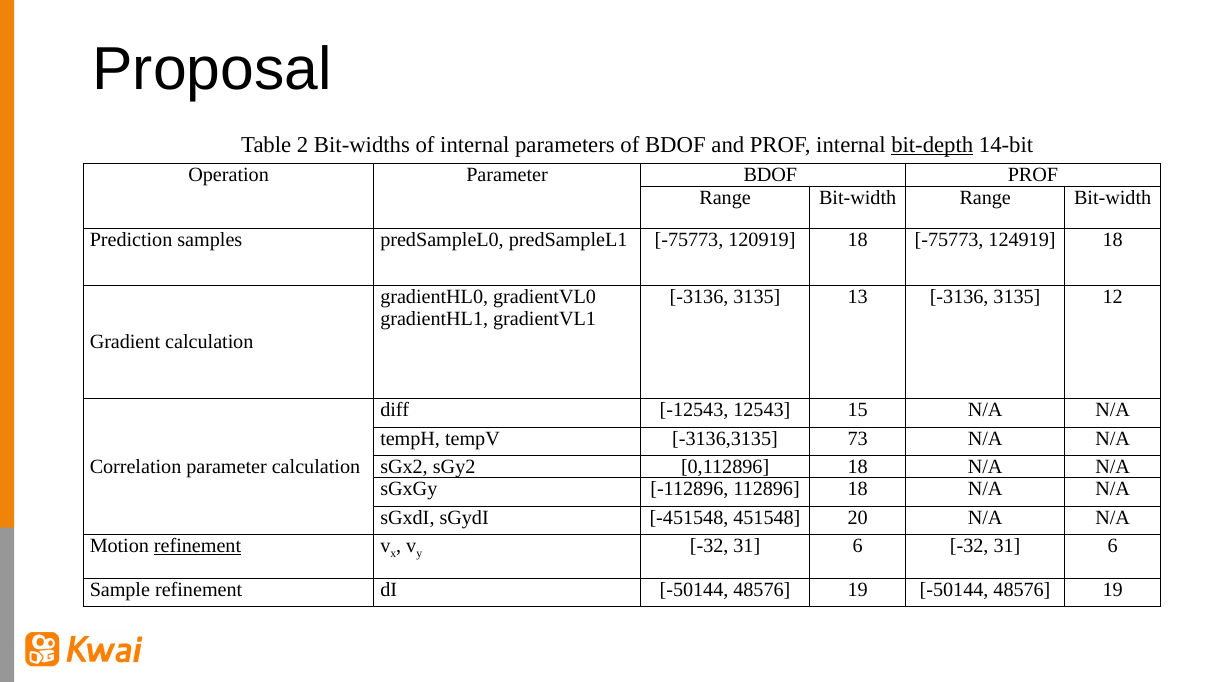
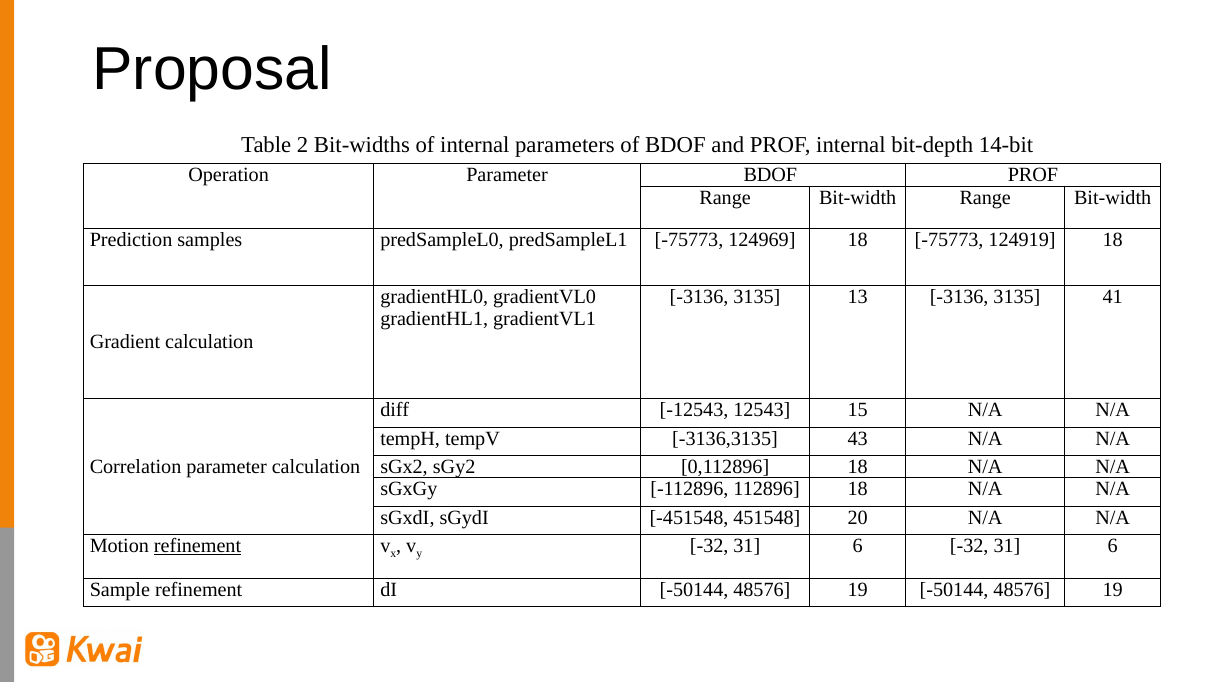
bit-depth underline: present -> none
120919: 120919 -> 124969
12: 12 -> 41
73: 73 -> 43
